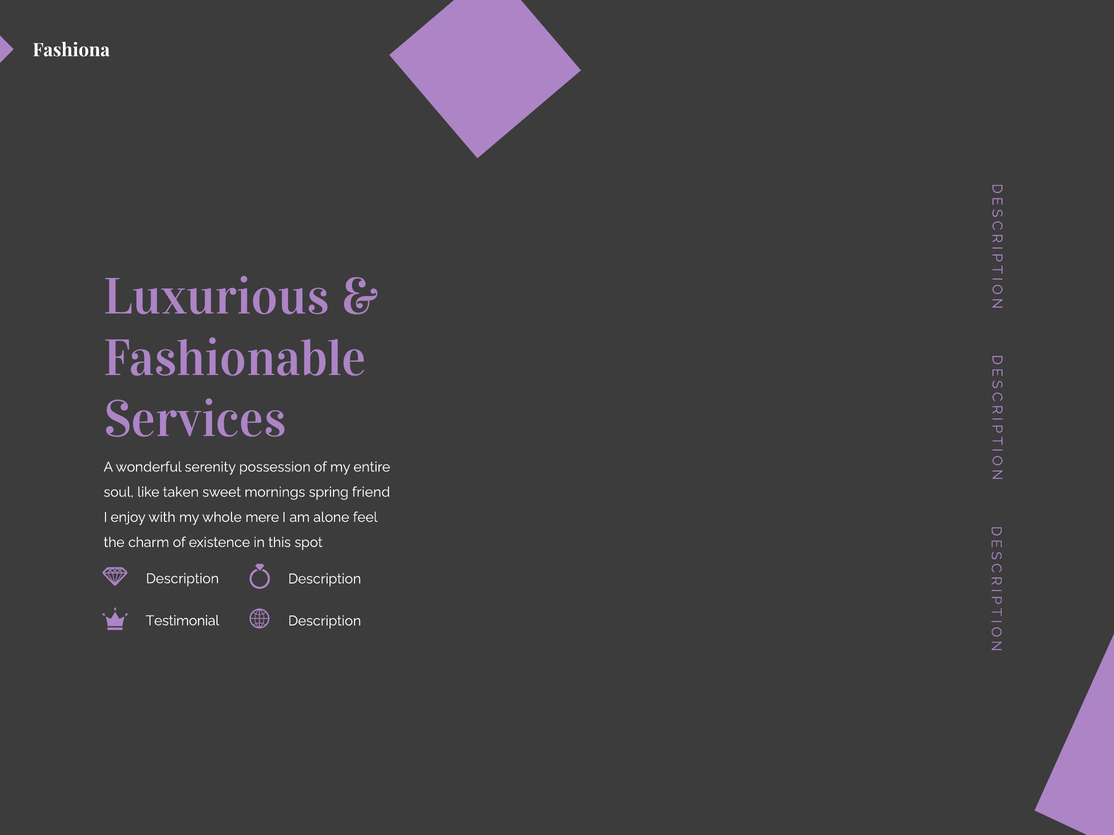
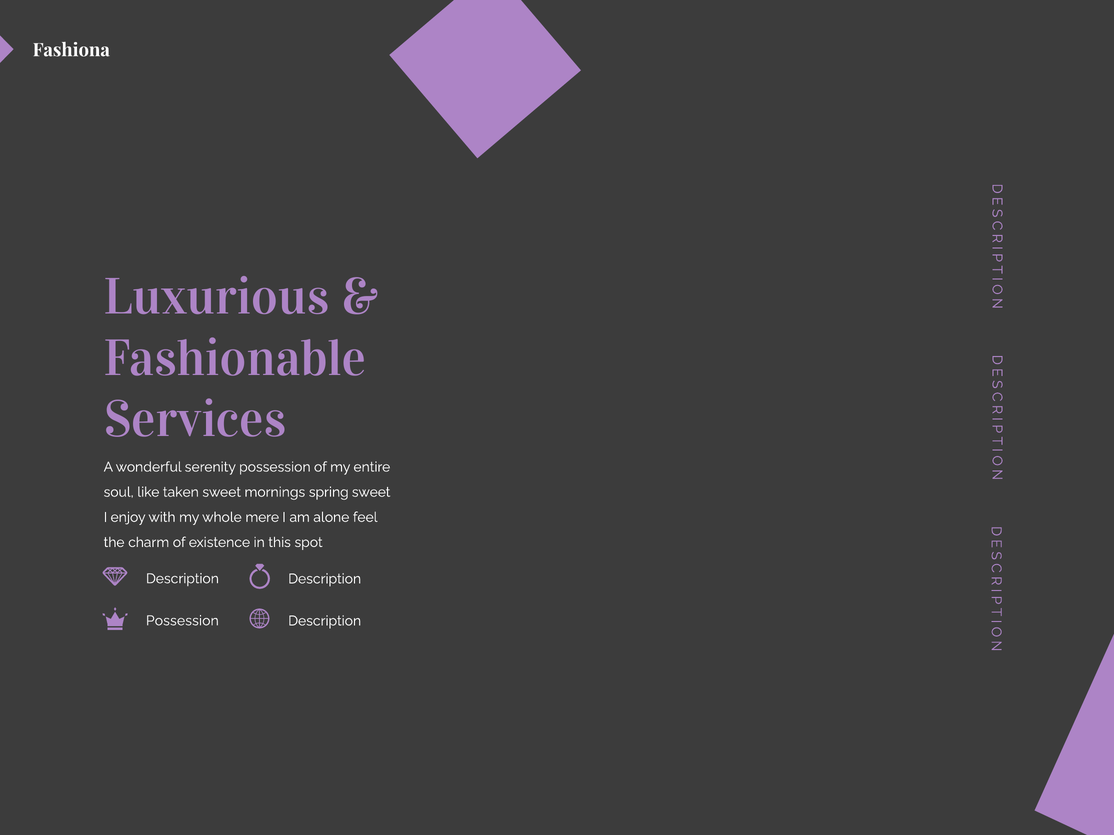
spring friend: friend -> sweet
Testimonial at (182, 621): Testimonial -> Possession
